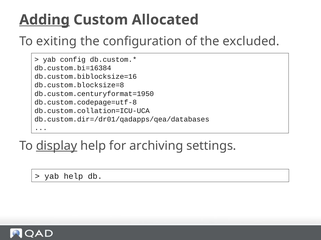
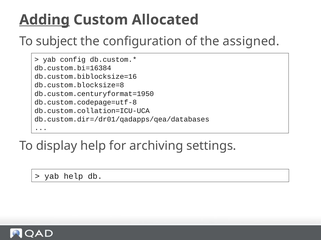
exiting: exiting -> subject
excluded: excluded -> assigned
display underline: present -> none
